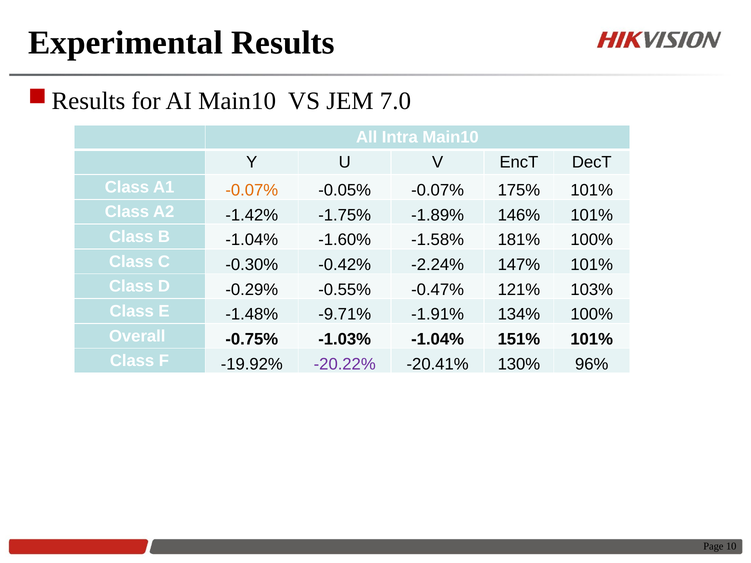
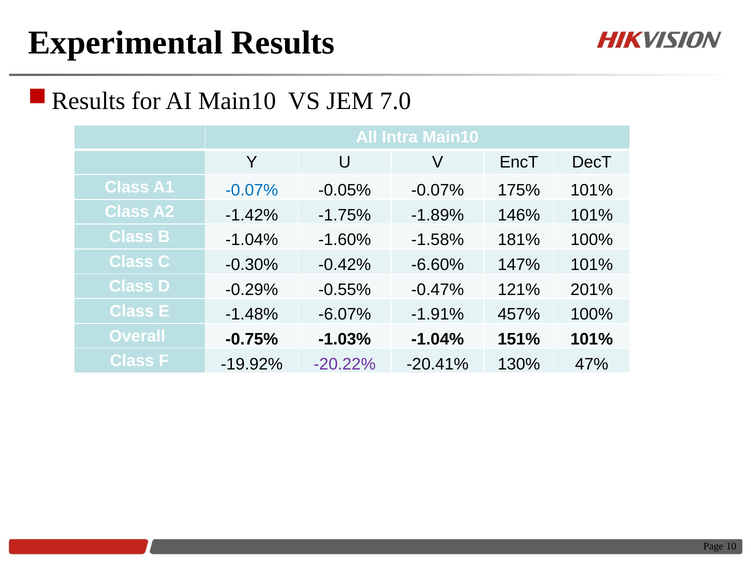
-0.07% at (252, 190) colour: orange -> blue
-2.24%: -2.24% -> -6.60%
103%: 103% -> 201%
-9.71%: -9.71% -> -6.07%
134%: 134% -> 457%
96%: 96% -> 47%
